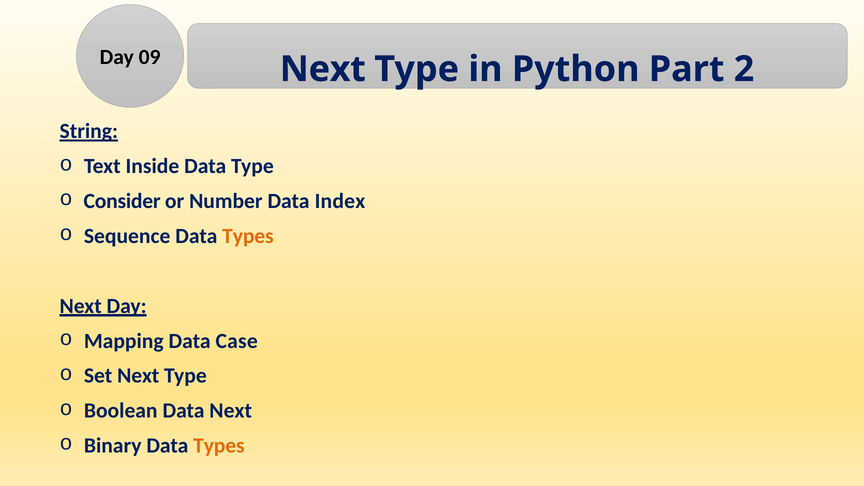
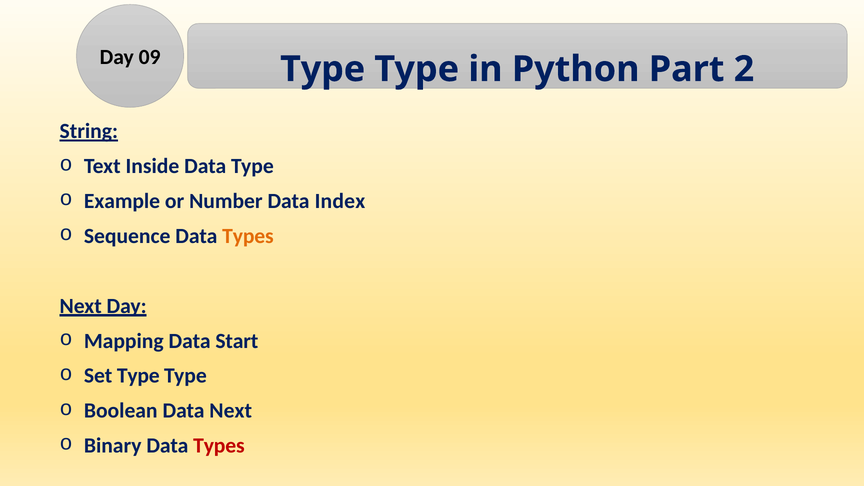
Next at (323, 69): Next -> Type
Consider: Consider -> Example
Case: Case -> Start
Set Next: Next -> Type
Types at (219, 446) colour: orange -> red
